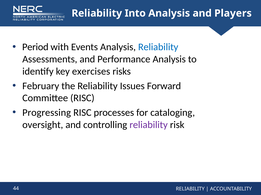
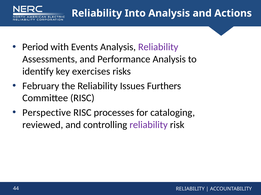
Players: Players -> Actions
Reliability at (158, 47) colour: blue -> purple
Forward: Forward -> Furthers
Progressing: Progressing -> Perspective
oversight: oversight -> reviewed
